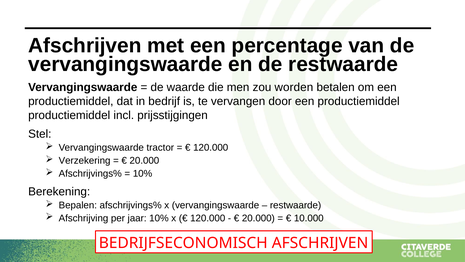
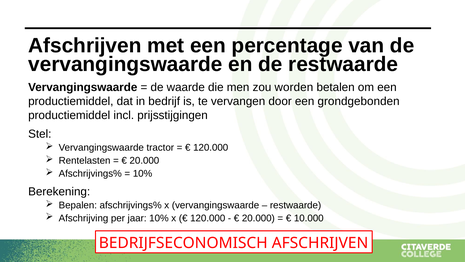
door een productiemiddel: productiemiddel -> grondgebonden
Verzekering: Verzekering -> Rentelasten
